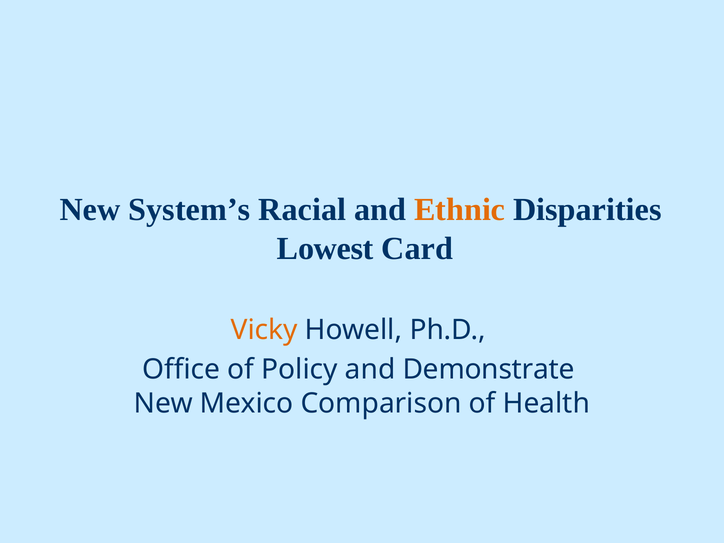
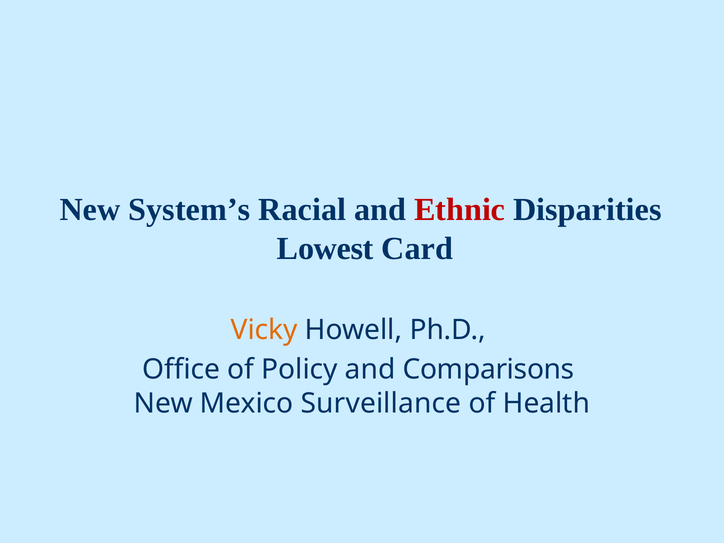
Ethnic colour: orange -> red
Demonstrate: Demonstrate -> Comparisons
Comparison: Comparison -> Surveillance
